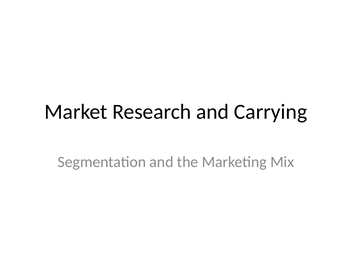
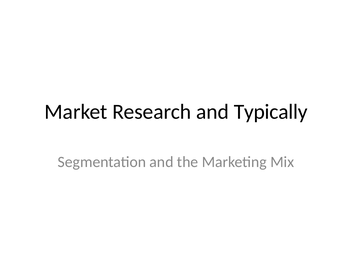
Carrying: Carrying -> Typically
